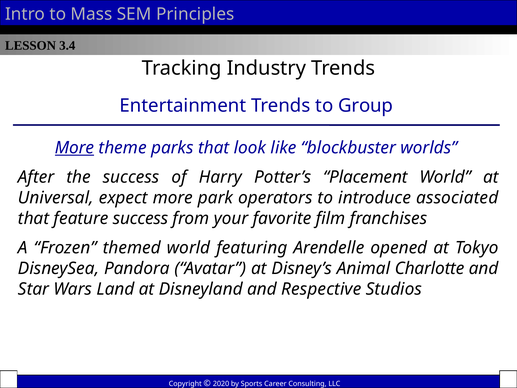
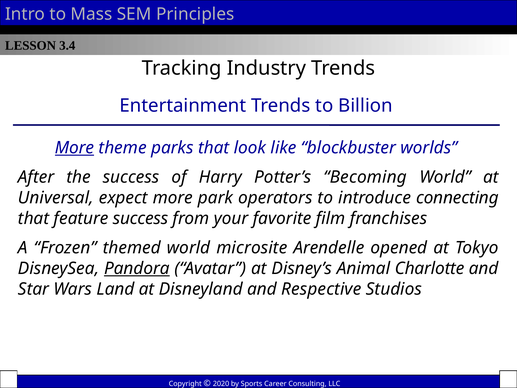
Group: Group -> Billion
Placement: Placement -> Becoming
associated: associated -> connecting
featuring: featuring -> microsite
Pandora underline: none -> present
